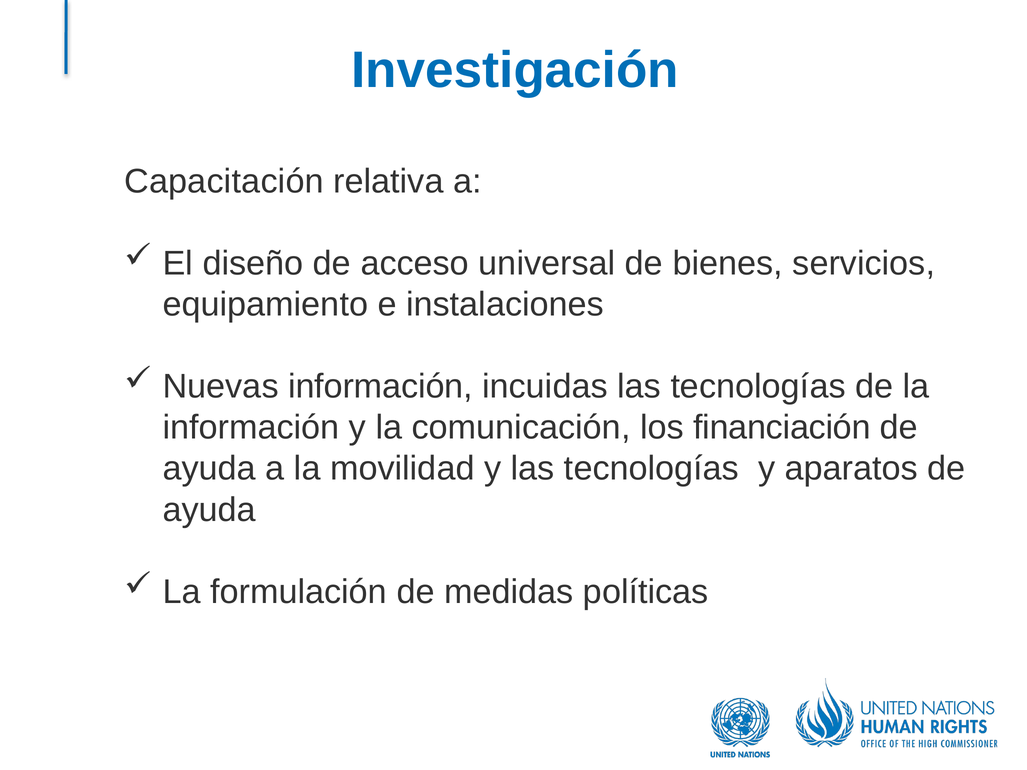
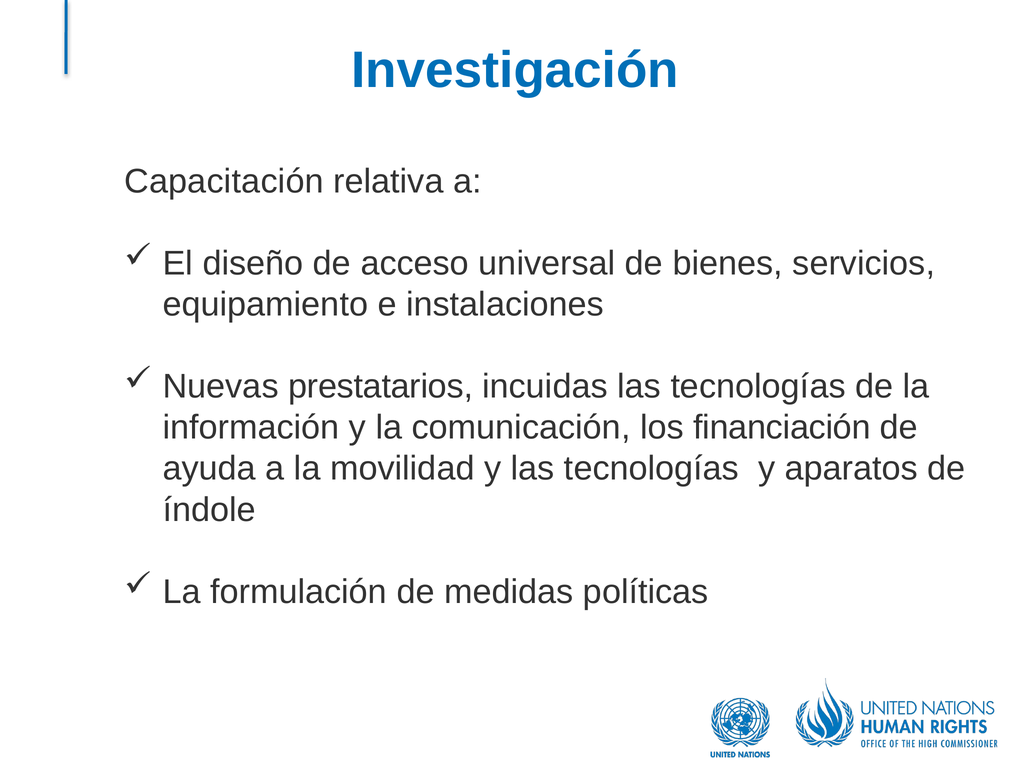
Nuevas información: información -> prestatarios
ayuda at (209, 510): ayuda -> índole
